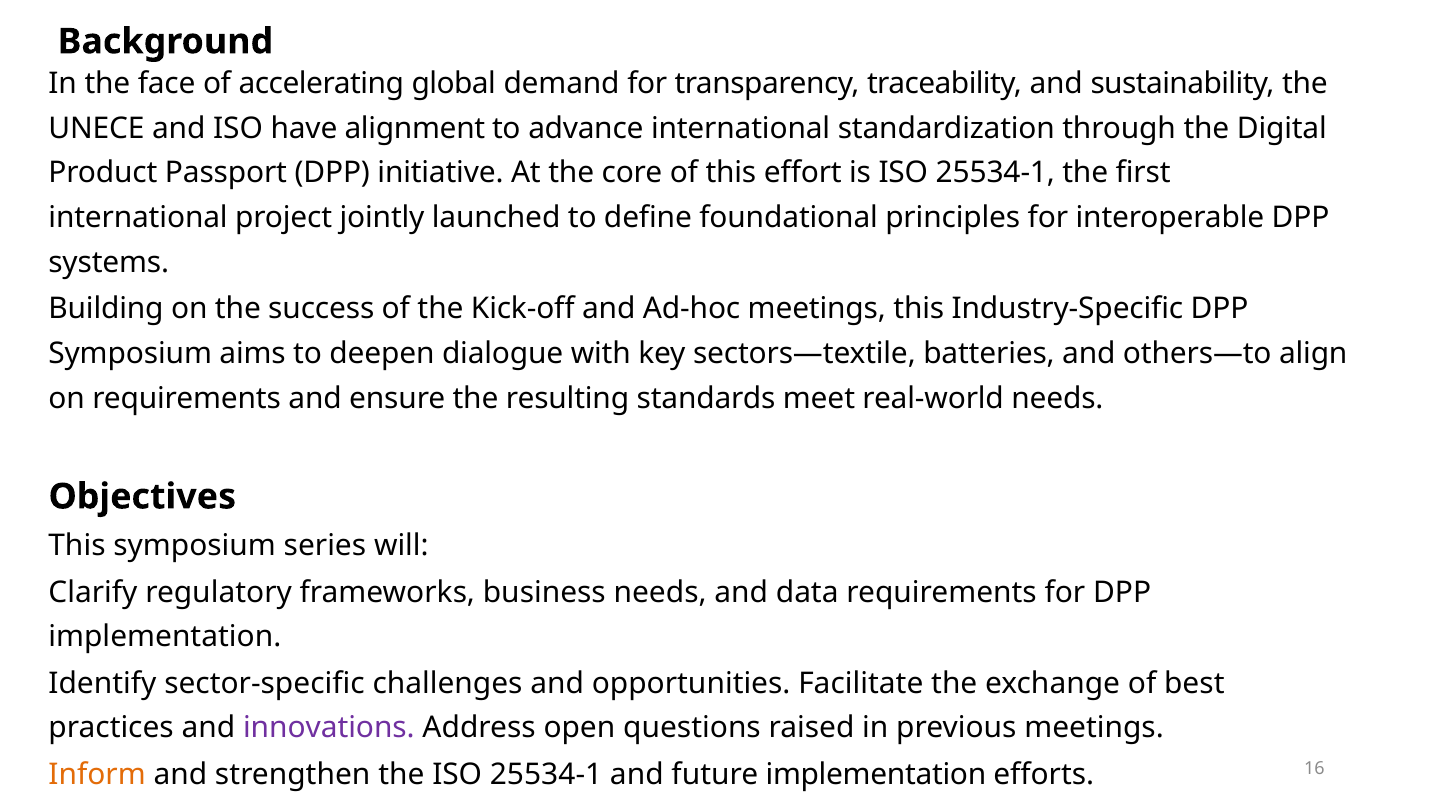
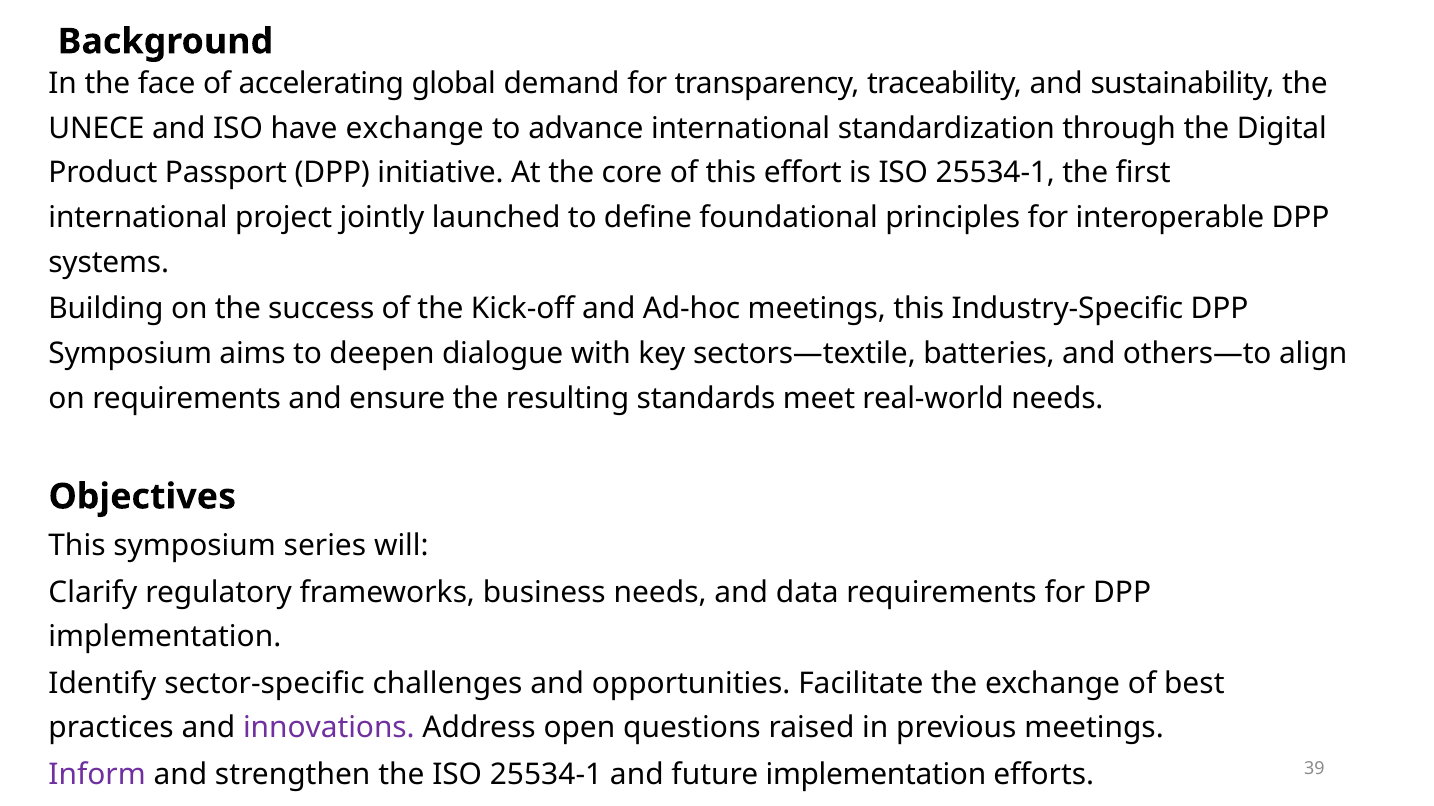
have alignment: alignment -> exchange
Inform colour: orange -> purple
16: 16 -> 39
